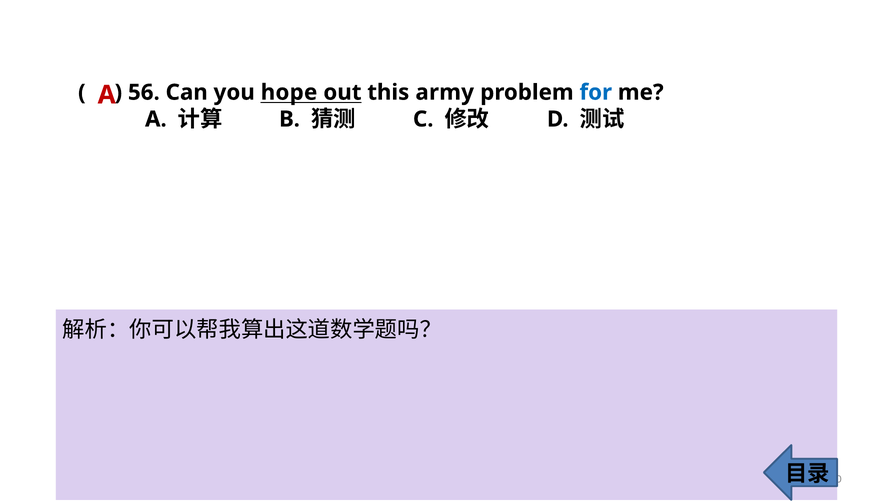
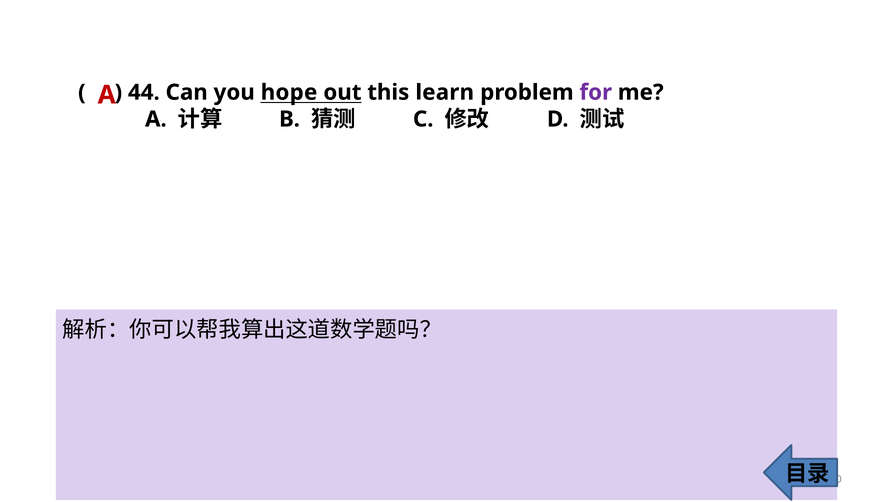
56: 56 -> 44
army: army -> learn
for colour: blue -> purple
